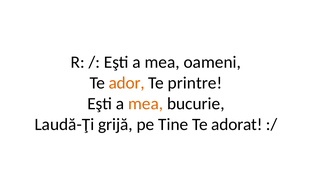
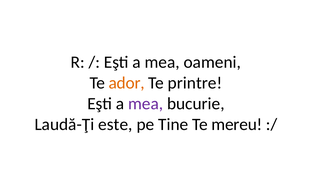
mea at (146, 104) colour: orange -> purple
grijă: grijă -> este
adorat: adorat -> mereu
